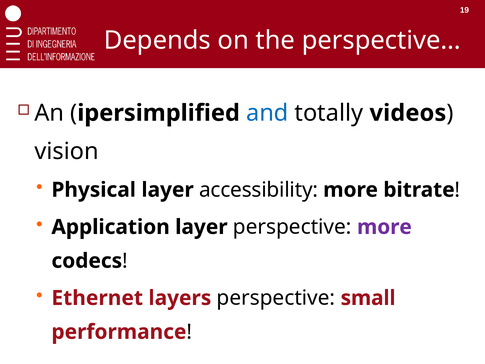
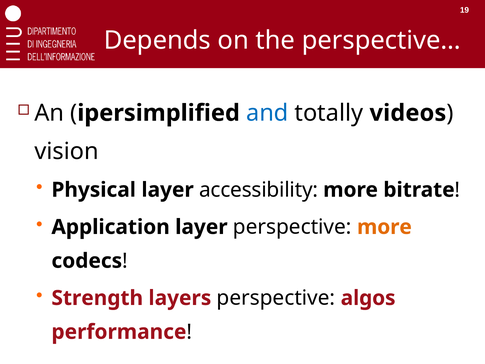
more at (384, 227) colour: purple -> orange
Ethernet: Ethernet -> Strength
small: small -> algos
